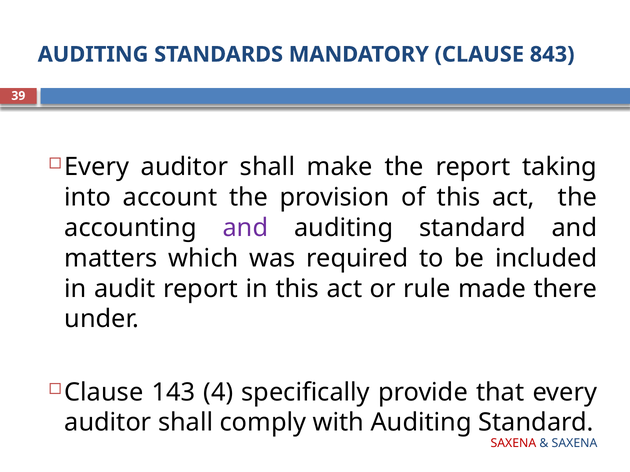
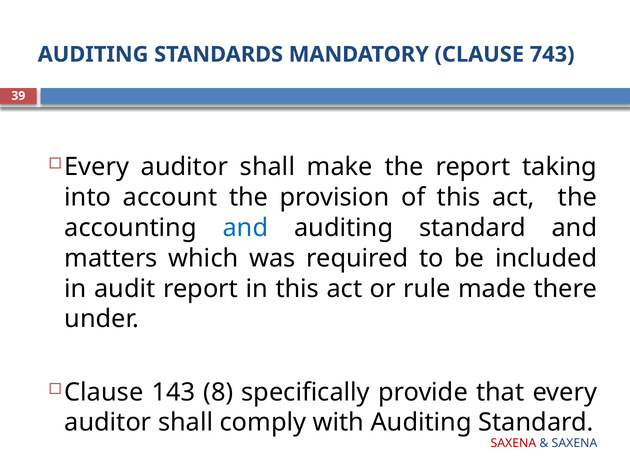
843: 843 -> 743
and at (245, 228) colour: purple -> blue
4: 4 -> 8
